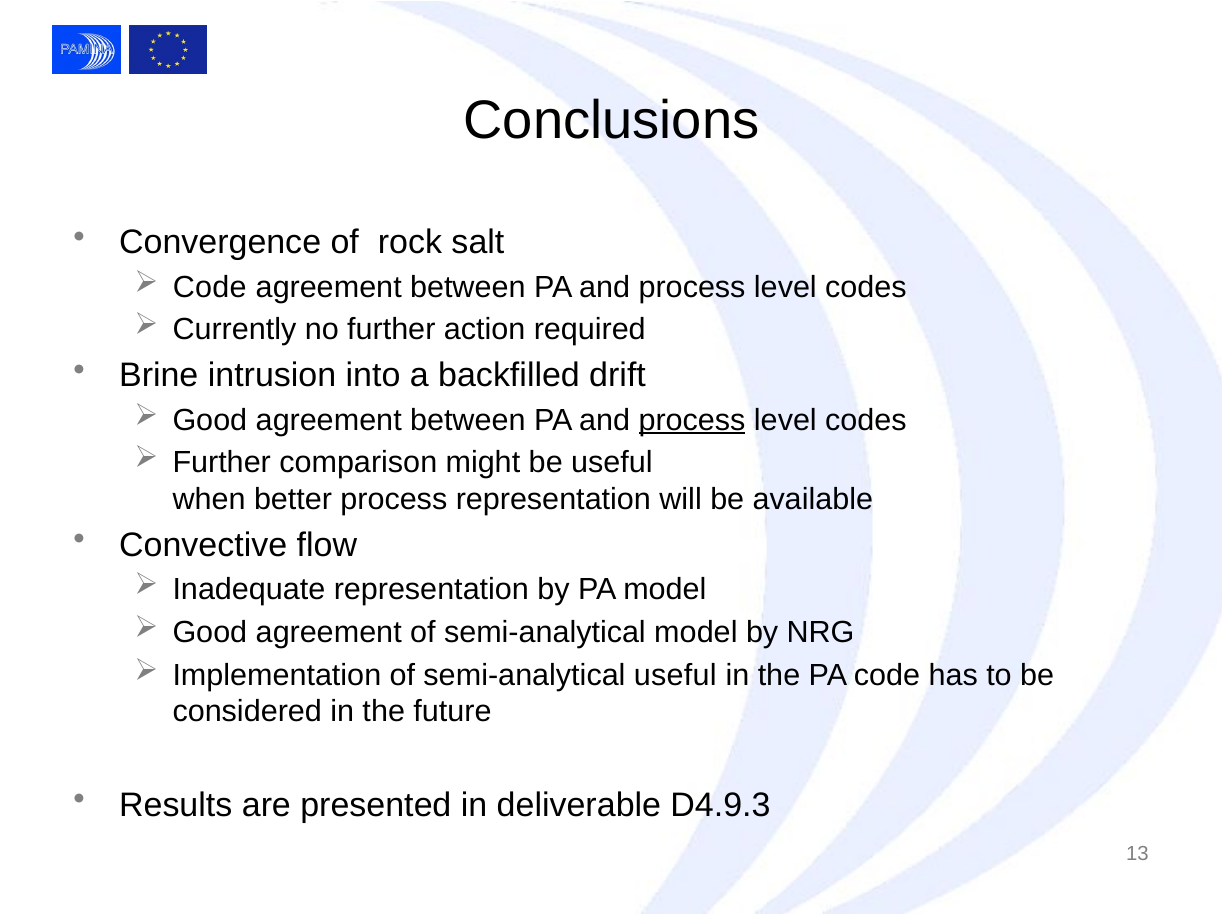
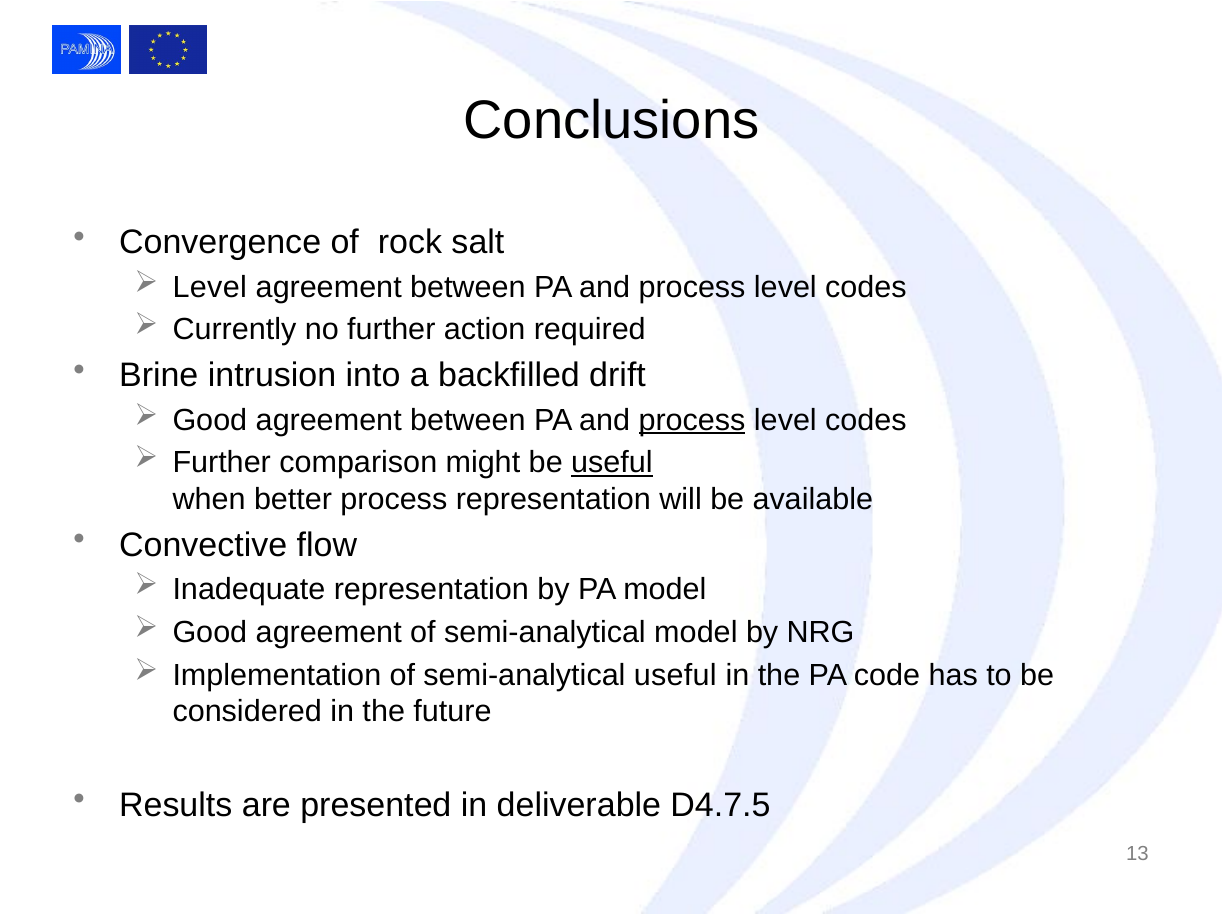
Code at (210, 287): Code -> Level
useful at (612, 463) underline: none -> present
D4.9.3: D4.9.3 -> D4.7.5
